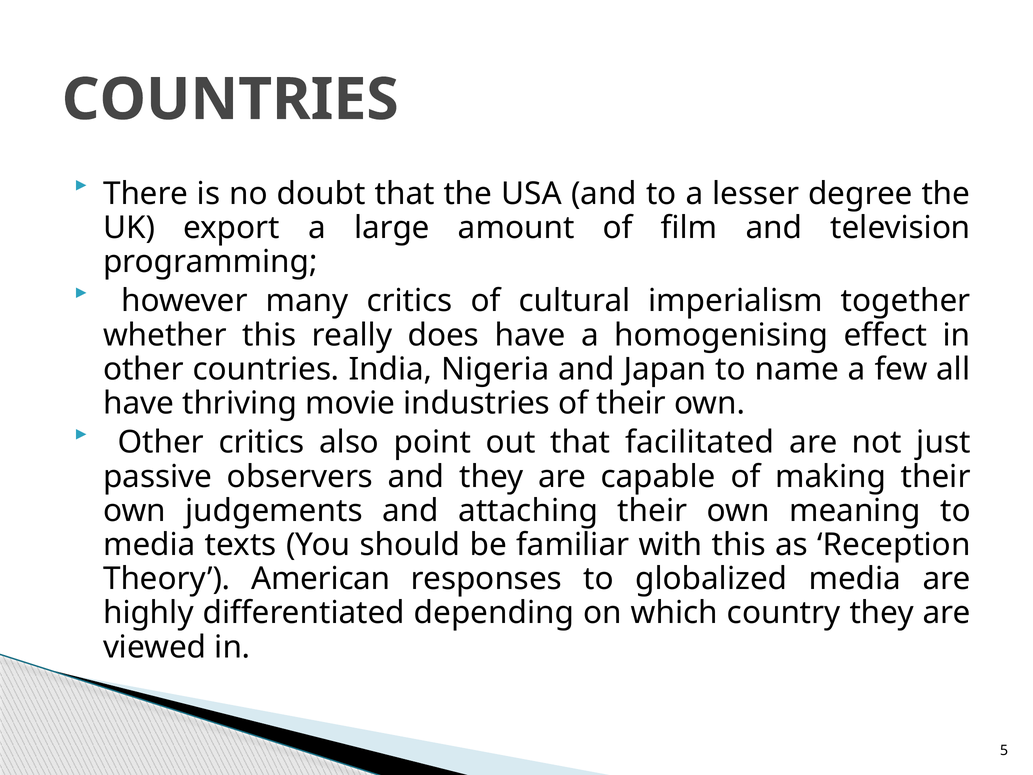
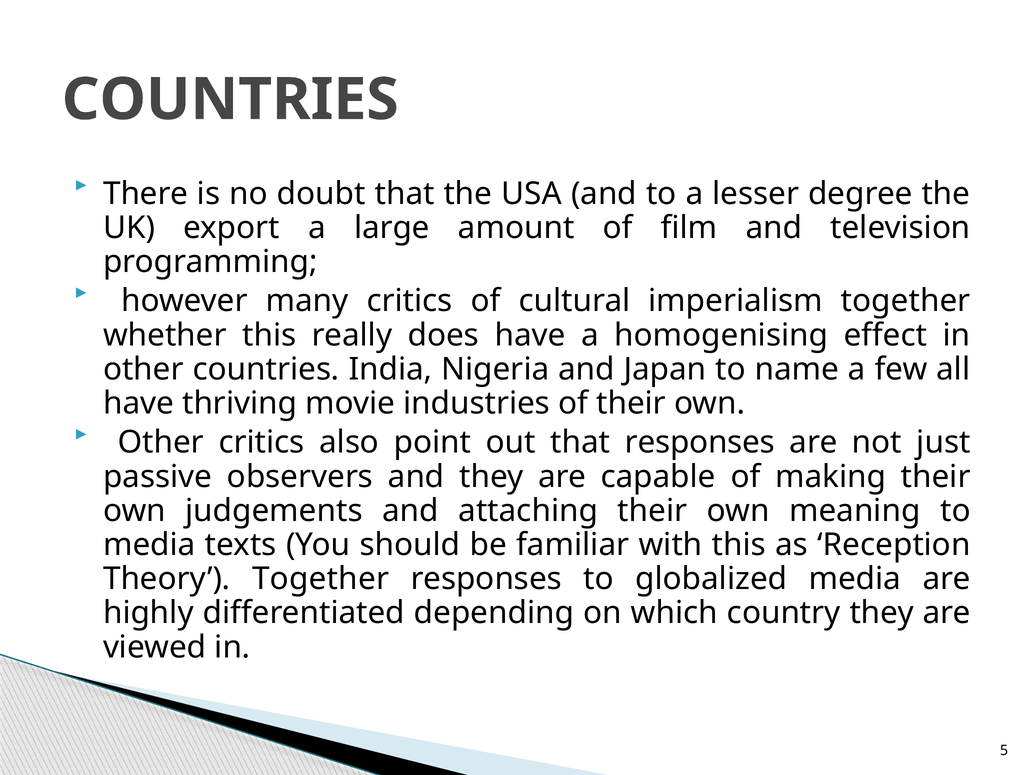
that facilitated: facilitated -> responses
Theory American: American -> Together
